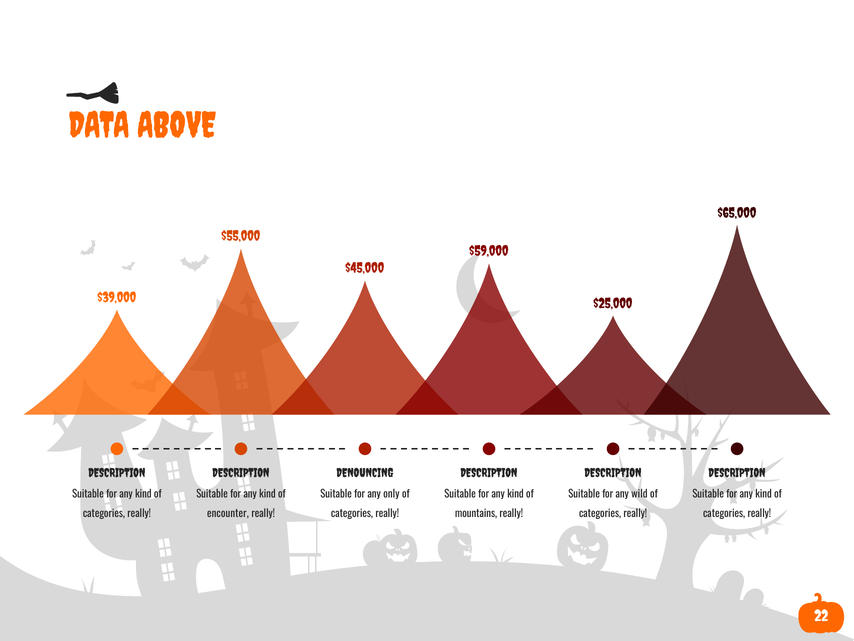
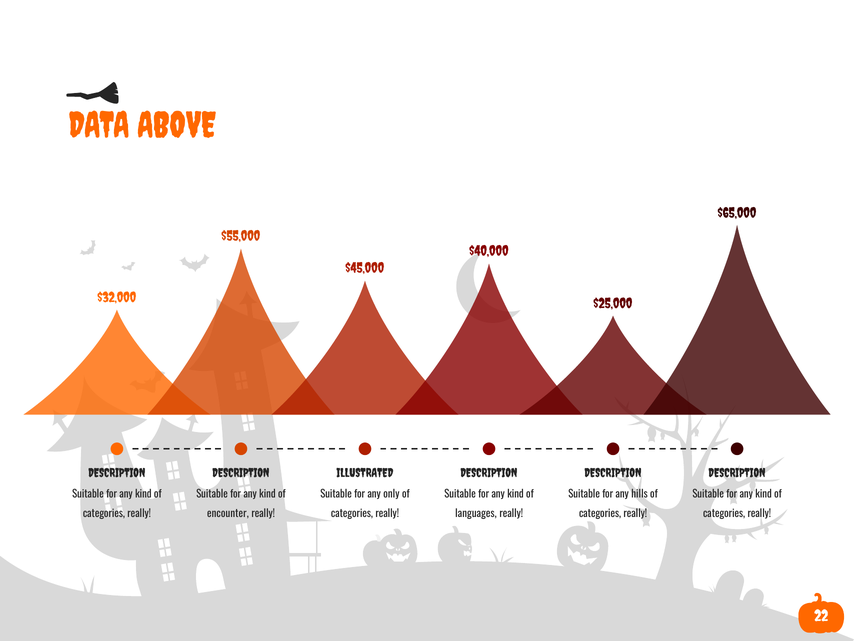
$59,000: $59,000 -> $40,000
$39,000: $39,000 -> $32,000
DENOUNCING: DENOUNCING -> ILLUSTRATED
wild: wild -> hills
mountains: mountains -> languages
